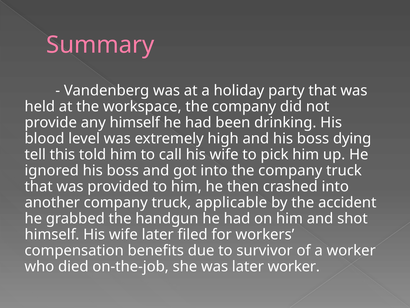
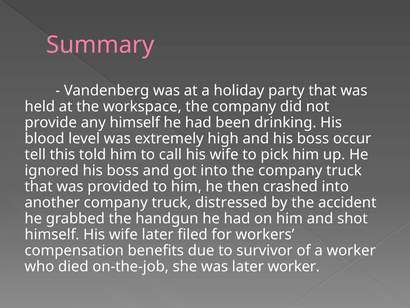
dying: dying -> occur
applicable: applicable -> distressed
